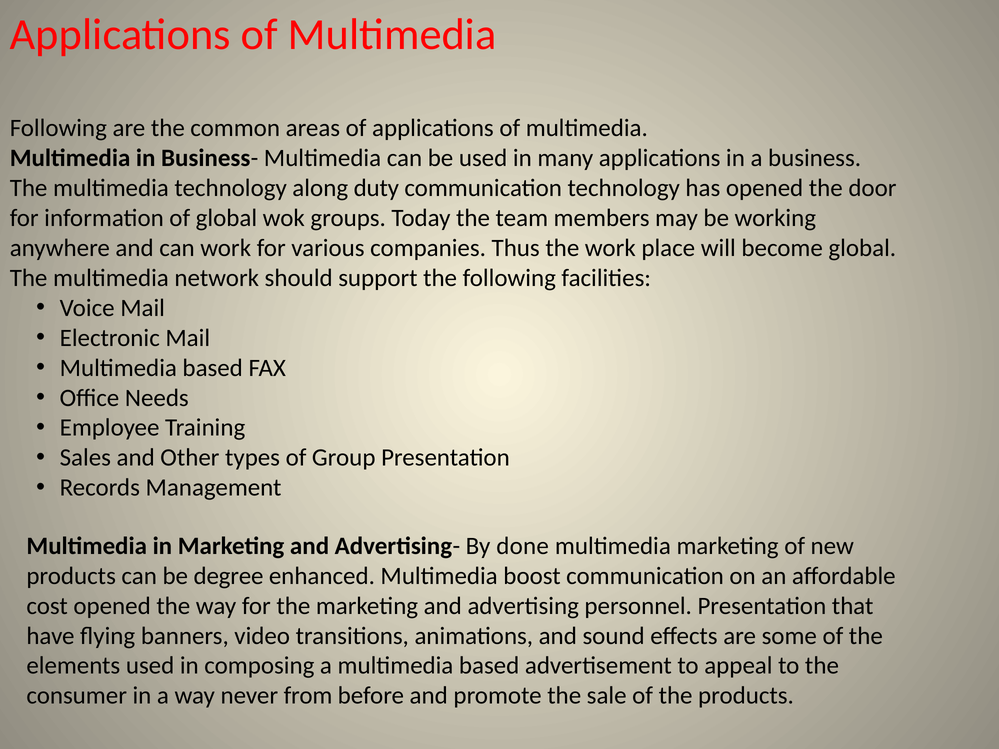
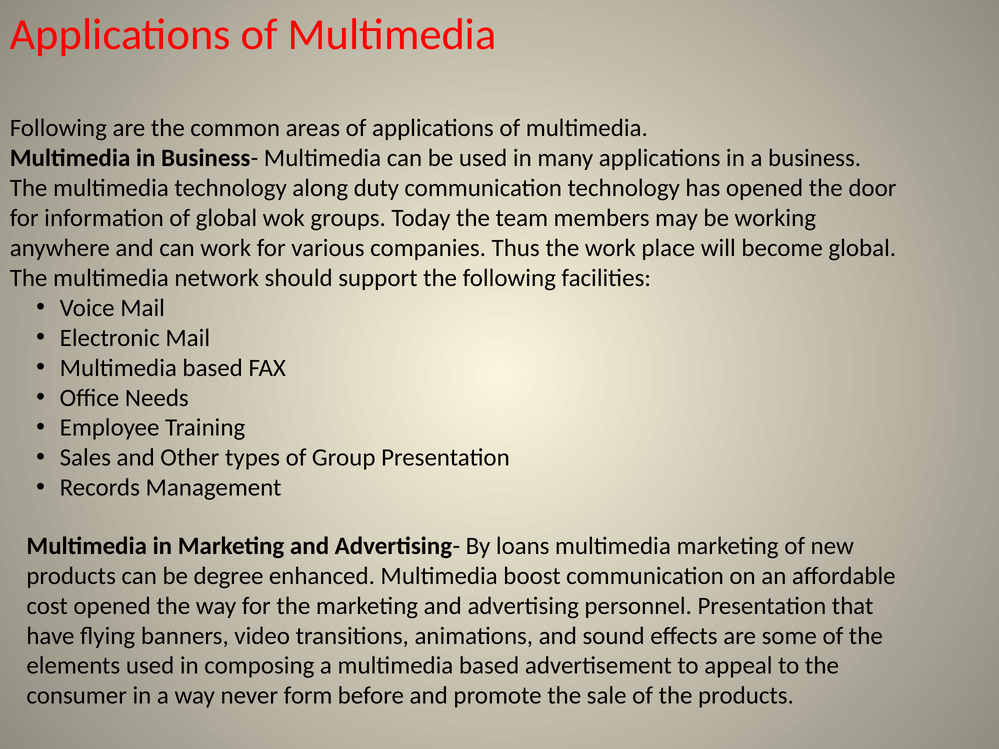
done: done -> loans
from: from -> form
